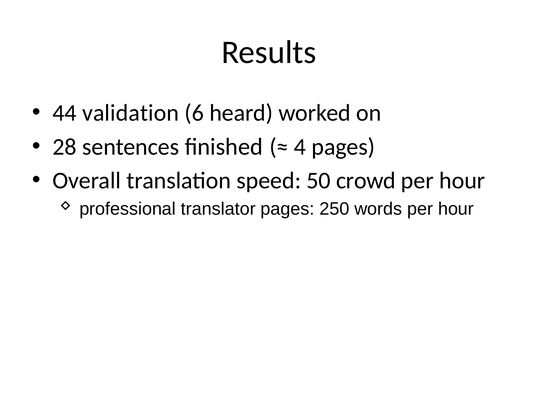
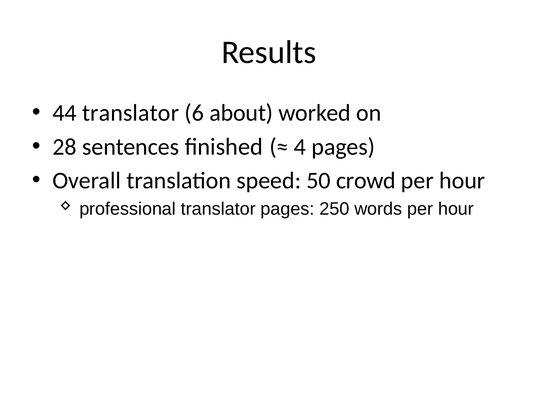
44 validation: validation -> translator
heard: heard -> about
